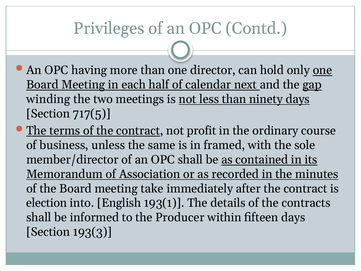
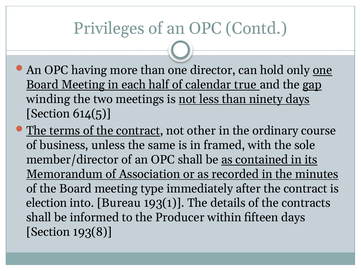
next: next -> true
717(5: 717(5 -> 614(5
profit: profit -> other
take: take -> type
English: English -> Bureau
193(3: 193(3 -> 193(8
